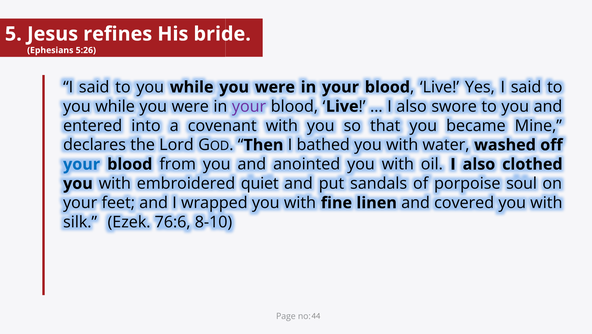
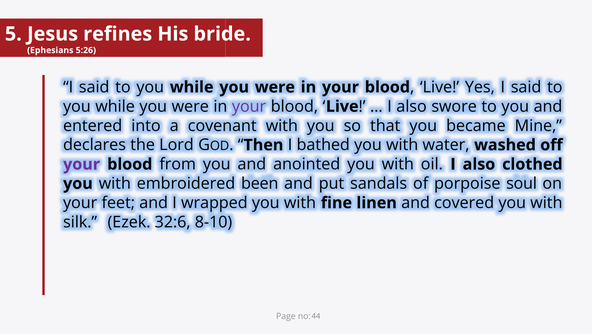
your at (82, 164) colour: blue -> purple
quiet: quiet -> been
76:6: 76:6 -> 32:6
